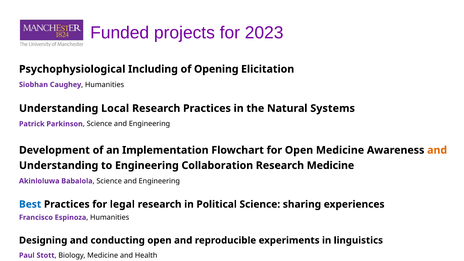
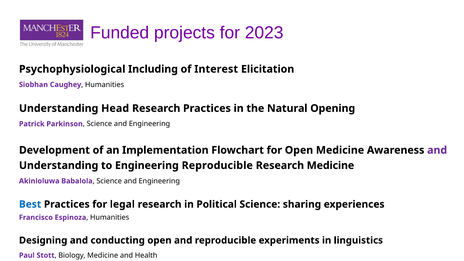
Opening: Opening -> Interest
Local: Local -> Head
Systems: Systems -> Opening
and at (437, 150) colour: orange -> purple
Engineering Collaboration: Collaboration -> Reproducible
